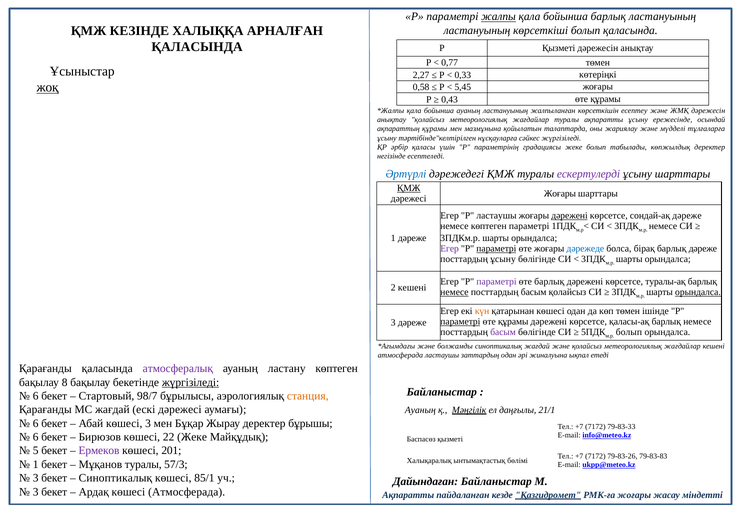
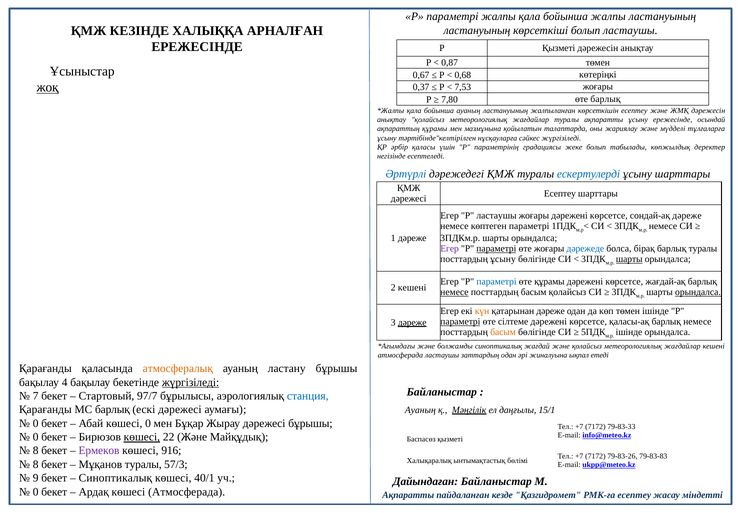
жалпы at (499, 17) underline: present -> none
бойынша барлық: барлық -> жалпы
болып қаласында: қаласында -> ластаушы
ҚАЛАСЫНДА at (197, 47): ҚАЛАСЫНДА -> ЕРЕЖЕСІНДЕ
0,77: 0,77 -> 0,87
2,27: 2,27 -> 0,67
0,33: 0,33 -> 0,68
0,58: 0,58 -> 0,37
5,45: 5,45 -> 7,53
0,43: 0,43 -> 7,80
құрамы at (606, 99): құрамы -> барлық
ескертулерді colour: purple -> blue
ҚМЖ at (409, 188) underline: present -> none
Жоғары at (560, 193): Жоғары -> Есептеу
дәрежені at (570, 216) underline: present -> none
барлық дәреже: дәреже -> туралы
шарты at (629, 259) underline: none -> present
параметрі at (497, 282) colour: purple -> blue
өте барлық: барлық -> құрамы
туралы-ақ: туралы-ақ -> жағдай-ақ
қатарынан көшесі: көшесі -> дәреже
құрамы at (513, 322): құрамы -> сілтеме
дәреже at (412, 322) underline: none -> present
басым at (503, 332) colour: purple -> orange
болып at (629, 332): болып -> ішінде
атмосфералық colour: purple -> orange
ластану көптеген: көптеген -> бұрышы
8: 8 -> 4
6 at (36, 396): 6 -> 7
98/7: 98/7 -> 97/7
станция colour: orange -> blue
МС жағдай: жағдай -> барлық
21/1: 21/1 -> 15/1
6 at (36, 423): 6 -> 0
көшесі 3: 3 -> 0
Жырау деректер: деректер -> дәрежесі
6 at (36, 437): 6 -> 0
көшесі at (142, 437) underline: none -> present
22 Жеке: Жеке -> Және
5 at (36, 451): 5 -> 8
201: 201 -> 916
1 at (36, 464): 1 -> 8
3 at (36, 478): 3 -> 9
85/1: 85/1 -> 40/1
3 at (36, 492): 3 -> 0
Қазгидромет underline: present -> none
РМК-ға жоғары: жоғары -> есептеу
